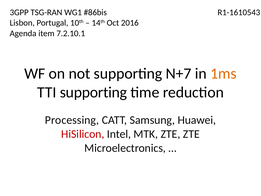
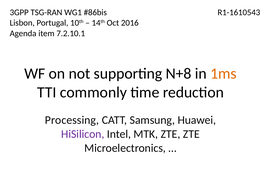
N+7: N+7 -> N+8
TTI supporting: supporting -> commonly
HiSilicon colour: red -> purple
